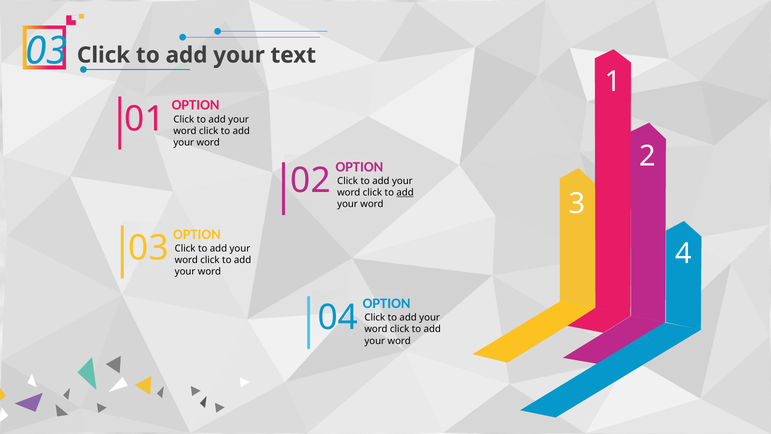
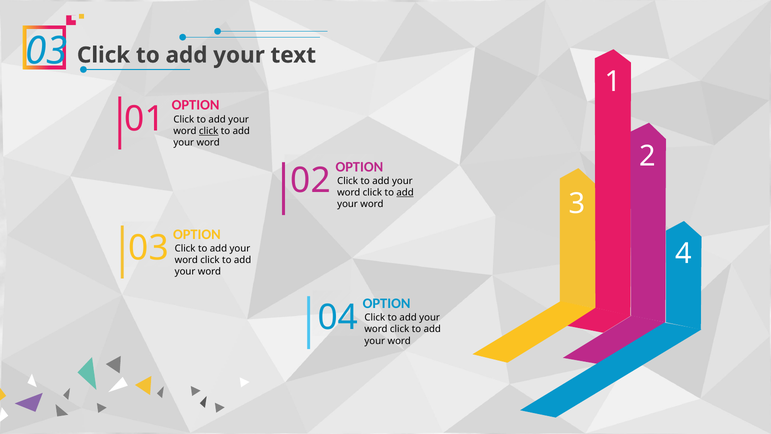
click at (209, 131) underline: none -> present
